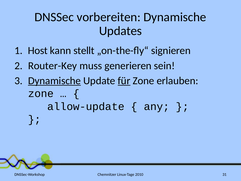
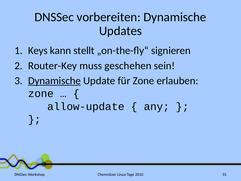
Host: Host -> Keys
generieren: generieren -> geschehen
für underline: present -> none
